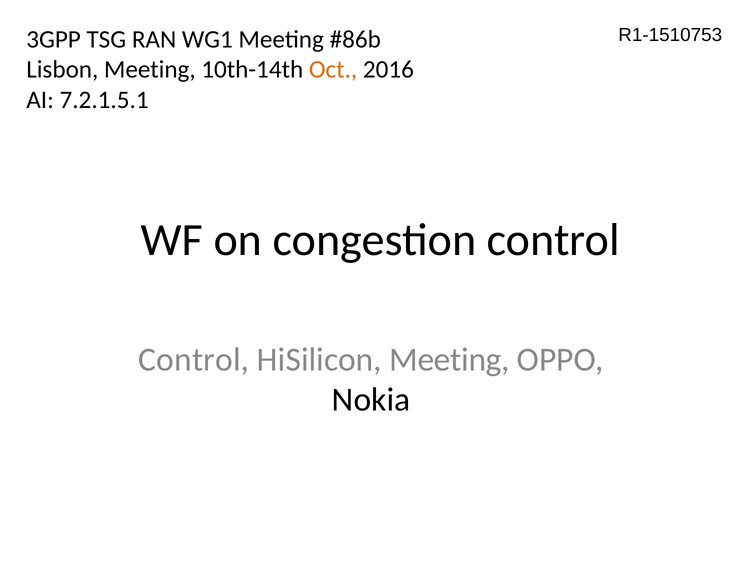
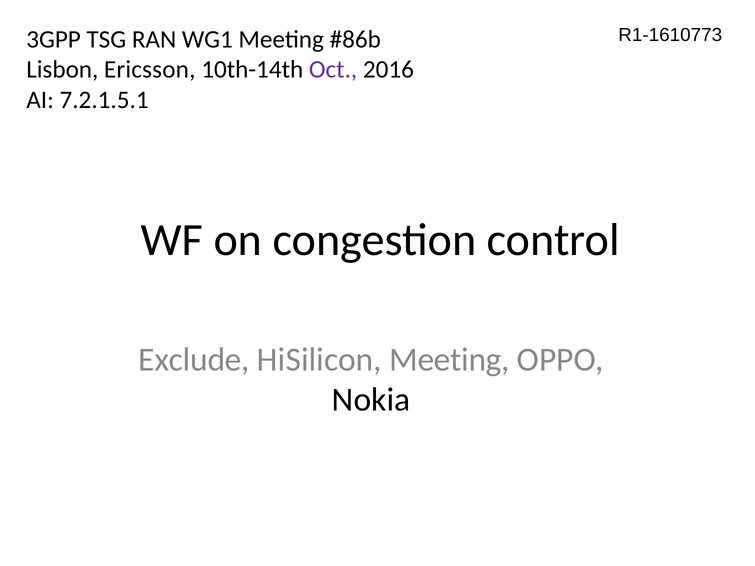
R1-1510753: R1-1510753 -> R1-1610773
Lisbon Meeting: Meeting -> Ericsson
Oct colour: orange -> purple
Control at (194, 360): Control -> Exclude
